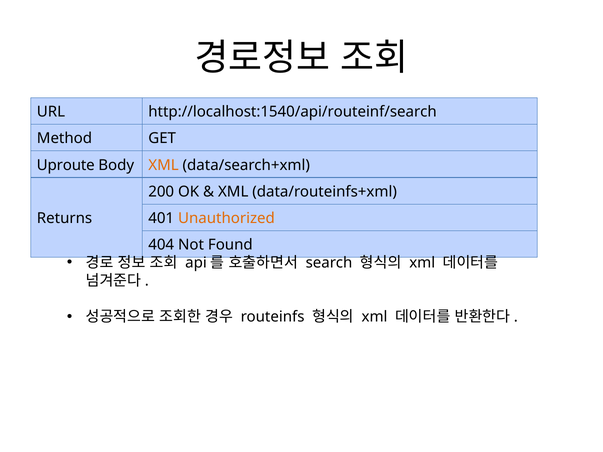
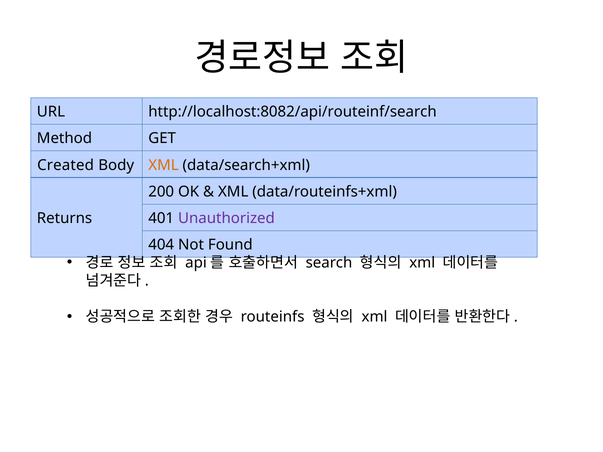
http://localhost:1540/api/routeinf/search: http://localhost:1540/api/routeinf/search -> http://localhost:8082/api/routeinf/search
Uproute: Uproute -> Created
Unauthorized colour: orange -> purple
